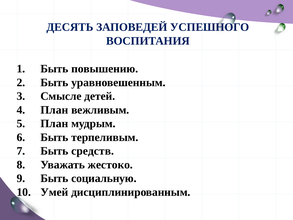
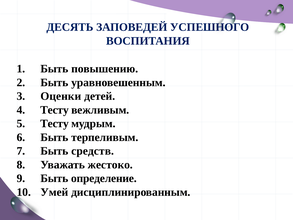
Смысле: Смысле -> Оценки
План at (54, 110): План -> Тесту
План at (54, 123): План -> Тесту
социальную: социальную -> определение
